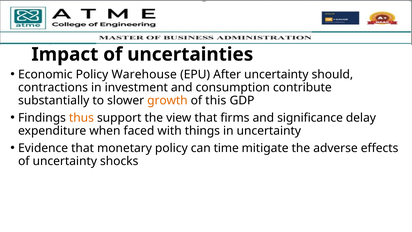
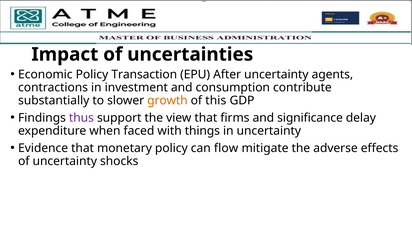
Warehouse: Warehouse -> Transaction
should: should -> agents
thus colour: orange -> purple
time: time -> flow
